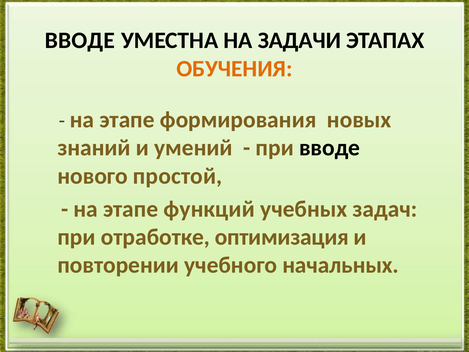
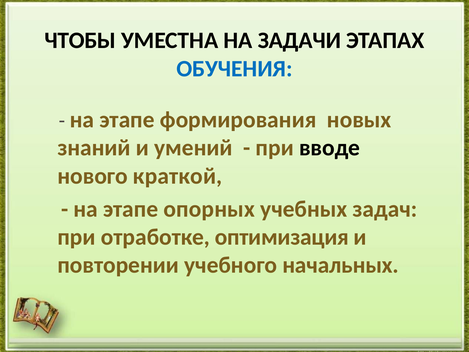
ВВОДЕ at (80, 41): ВВОДЕ -> ЧТОБЫ
ОБУЧЕНИЯ colour: orange -> blue
простой: простой -> краткой
функций: функций -> опорных
